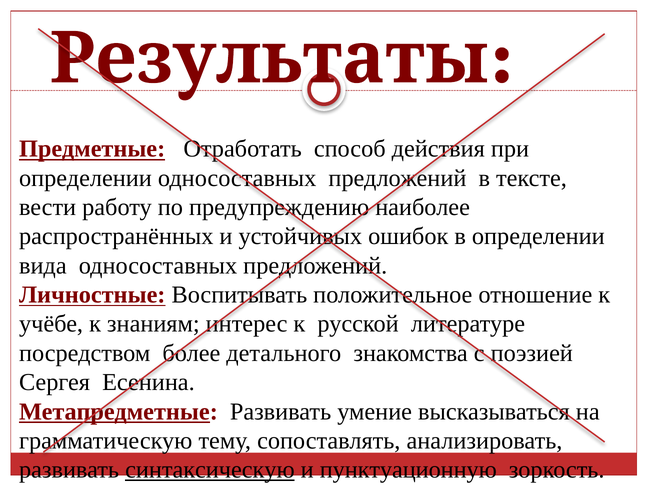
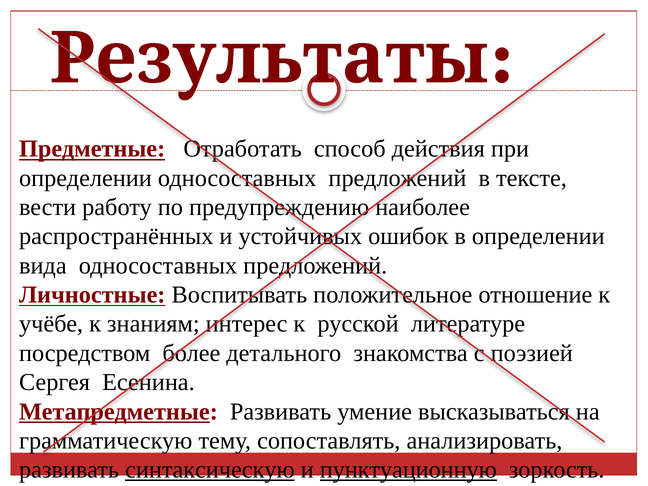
пунктуационную underline: none -> present
